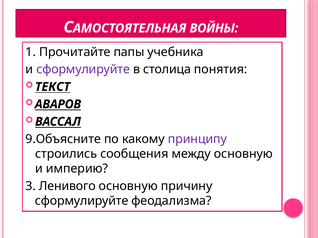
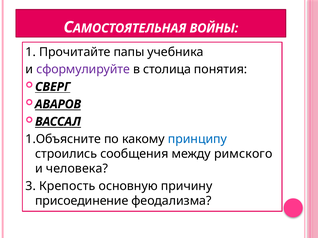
ТЕКСТ: ТЕКСТ -> СВЕРГ
9.Объясните: 9.Объясните -> 1.Объясните
принципу colour: purple -> blue
между основную: основную -> римского
империю: империю -> человека
Ленивого: Ленивого -> Крепость
сформулируйте at (82, 201): сформулируйте -> присоединение
